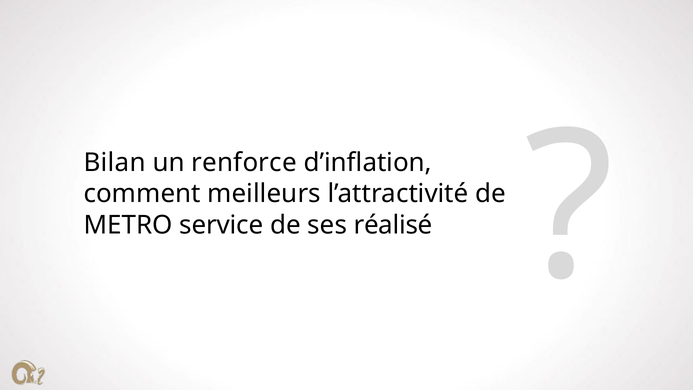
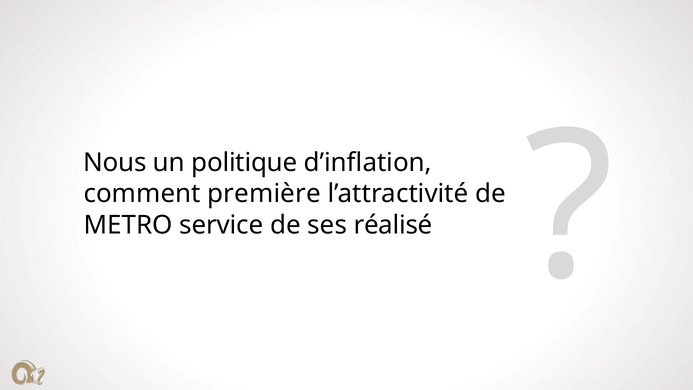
Bilan: Bilan -> Nous
renforce: renforce -> politique
meilleurs: meilleurs -> première
